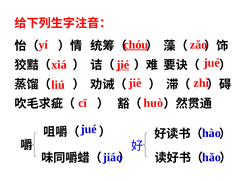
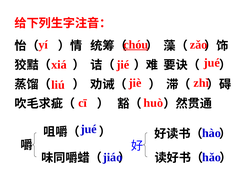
jié underline: present -> none
